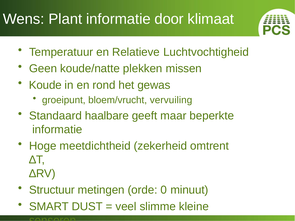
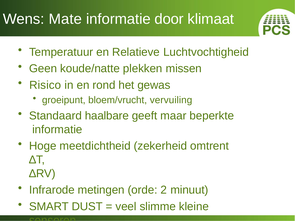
Plant: Plant -> Mate
Koude: Koude -> Risico
Structuur: Structuur -> Infrarode
0: 0 -> 2
